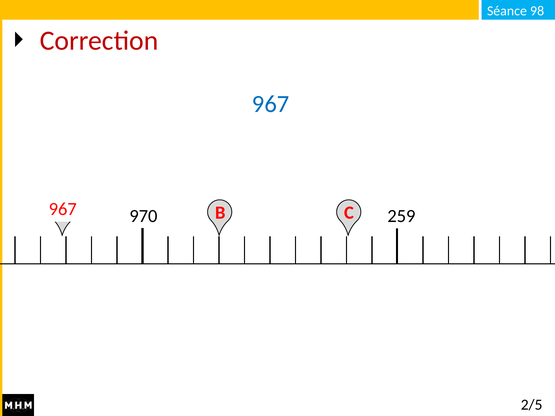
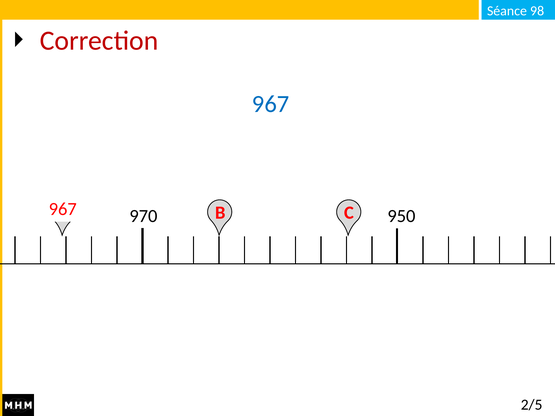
259: 259 -> 950
